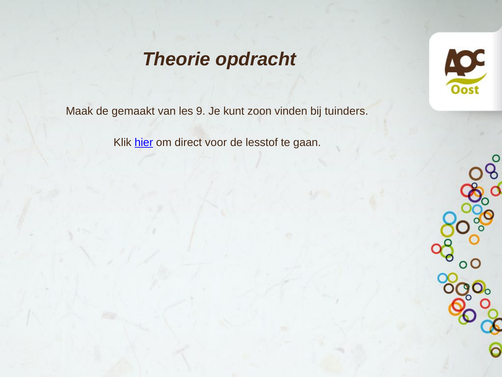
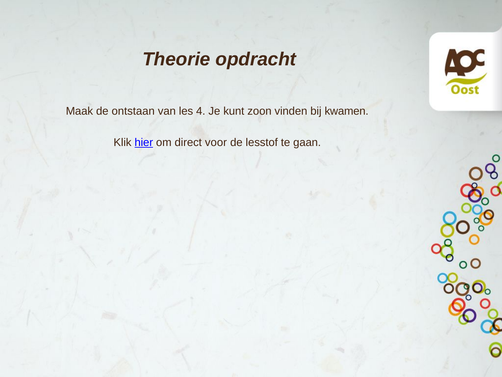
gemaakt: gemaakt -> ontstaan
9: 9 -> 4
tuinders: tuinders -> kwamen
